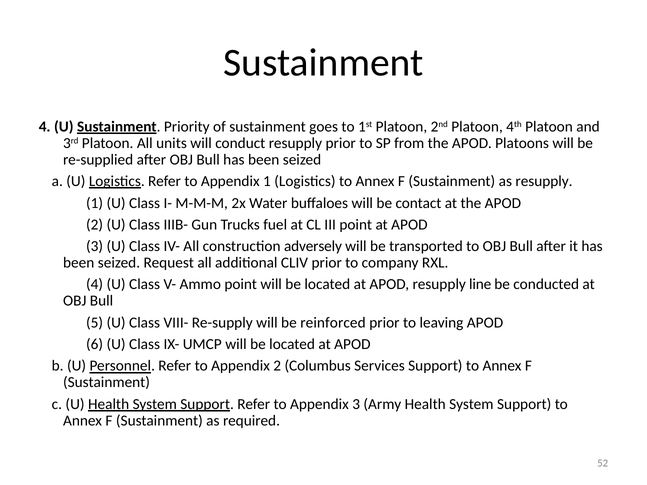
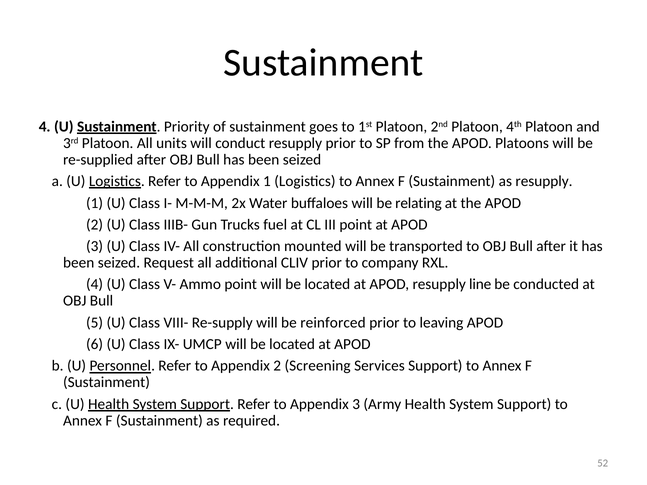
contact: contact -> relating
adversely: adversely -> mounted
Columbus: Columbus -> Screening
